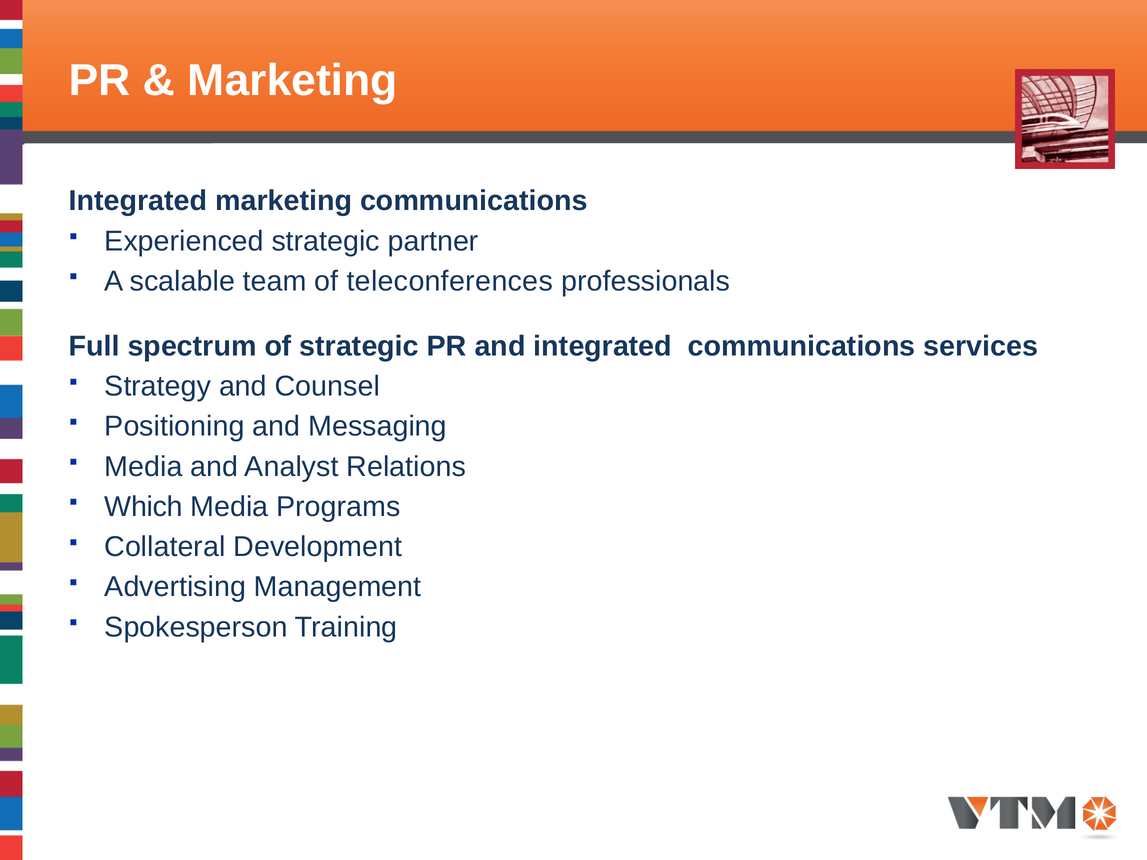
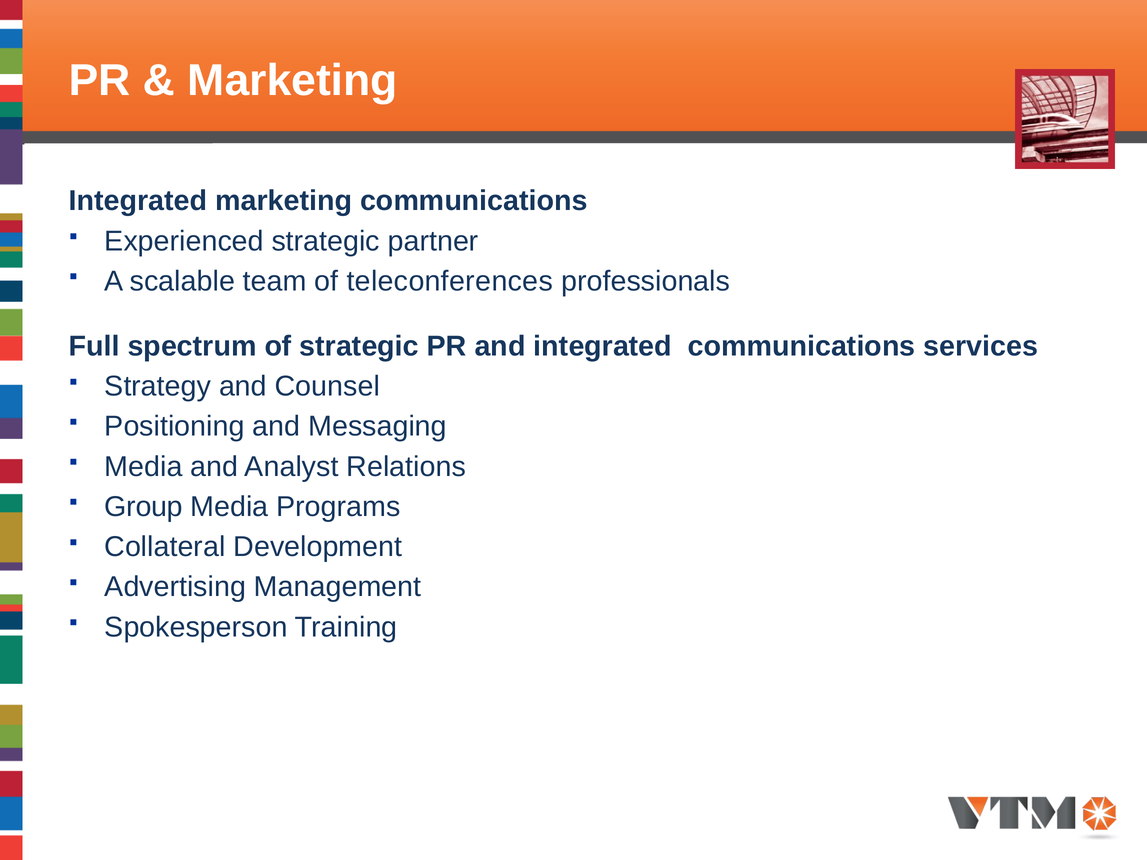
Which: Which -> Group
